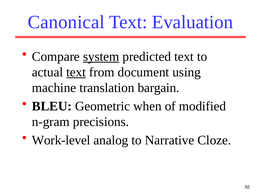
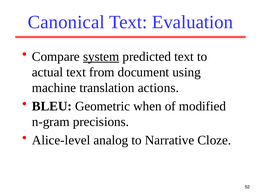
text at (76, 72) underline: present -> none
bargain: bargain -> actions
Work-level: Work-level -> Alice-level
